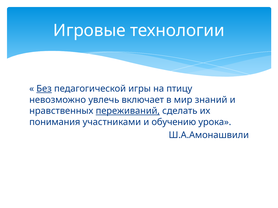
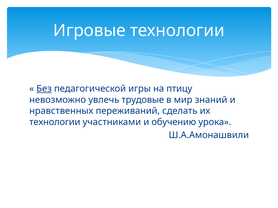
включает: включает -> трудовые
переживаний underline: present -> none
понимания at (55, 122): понимания -> технологии
